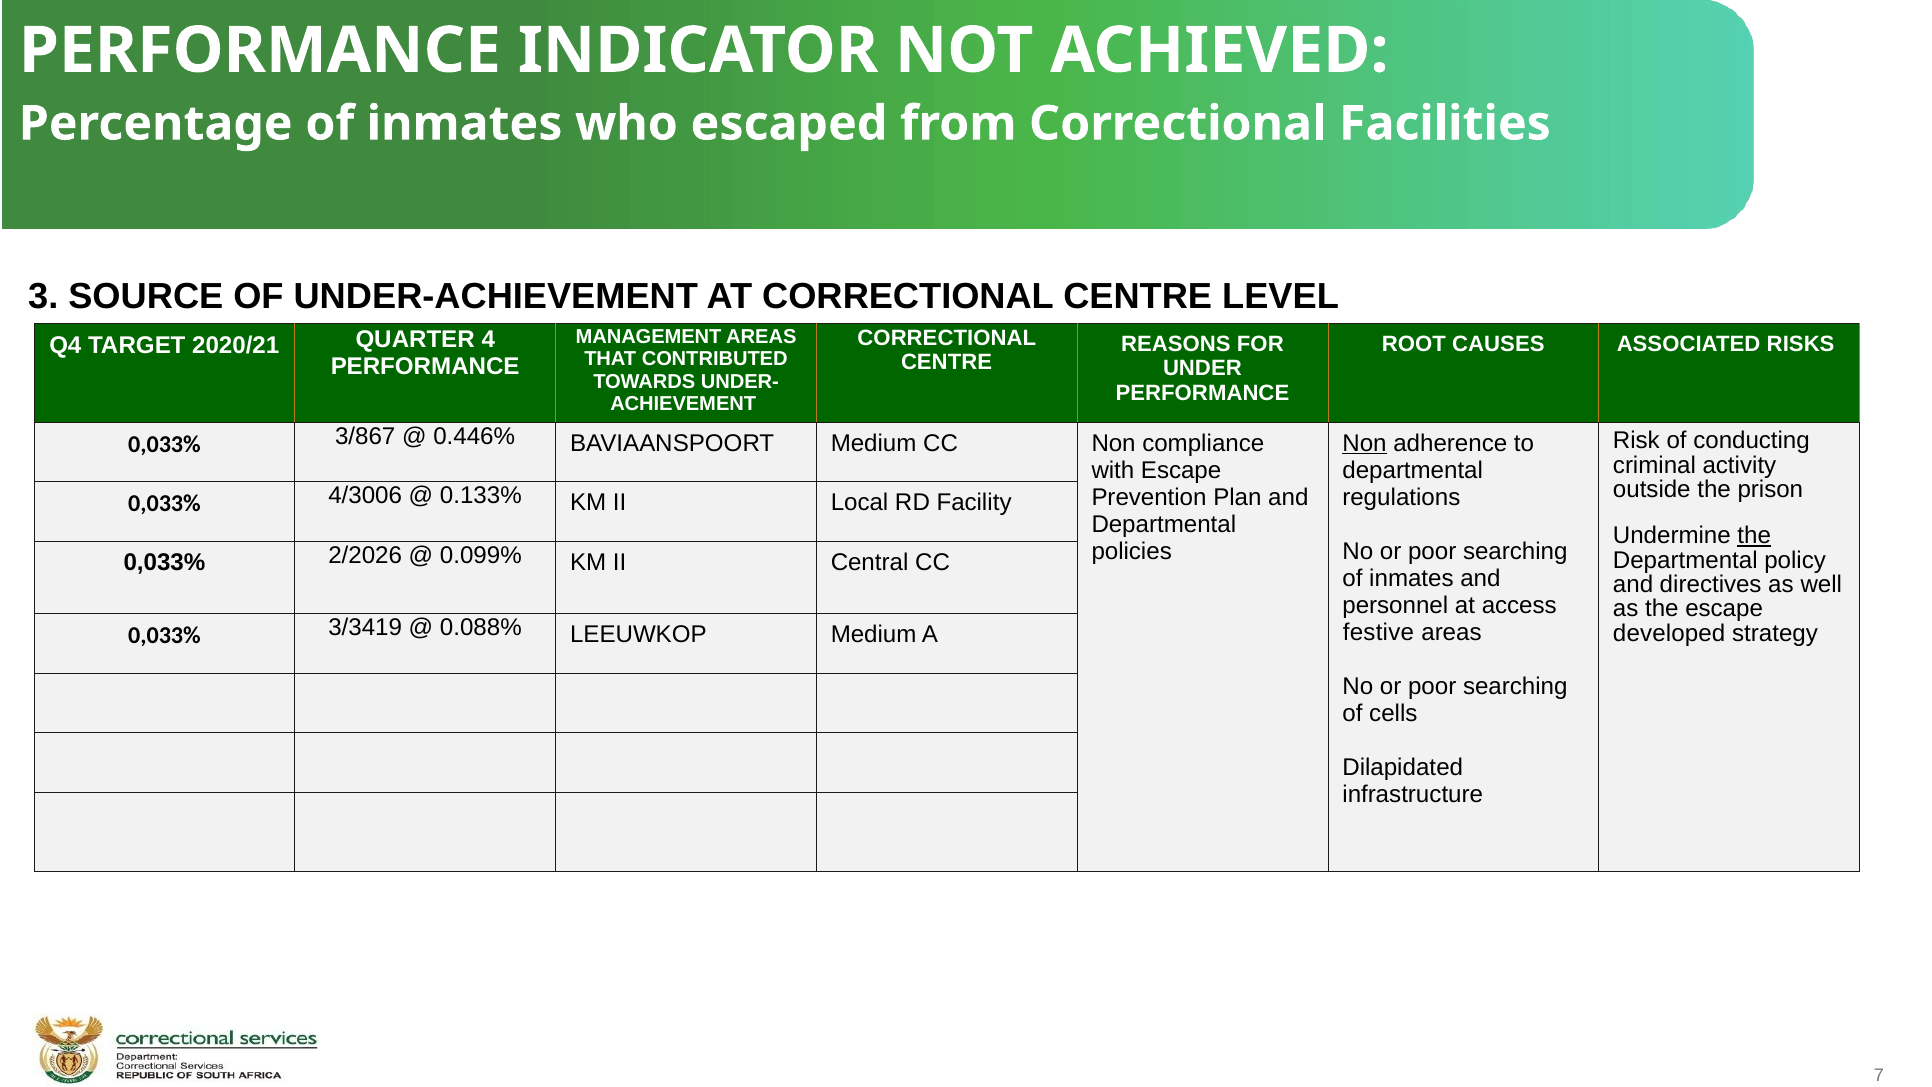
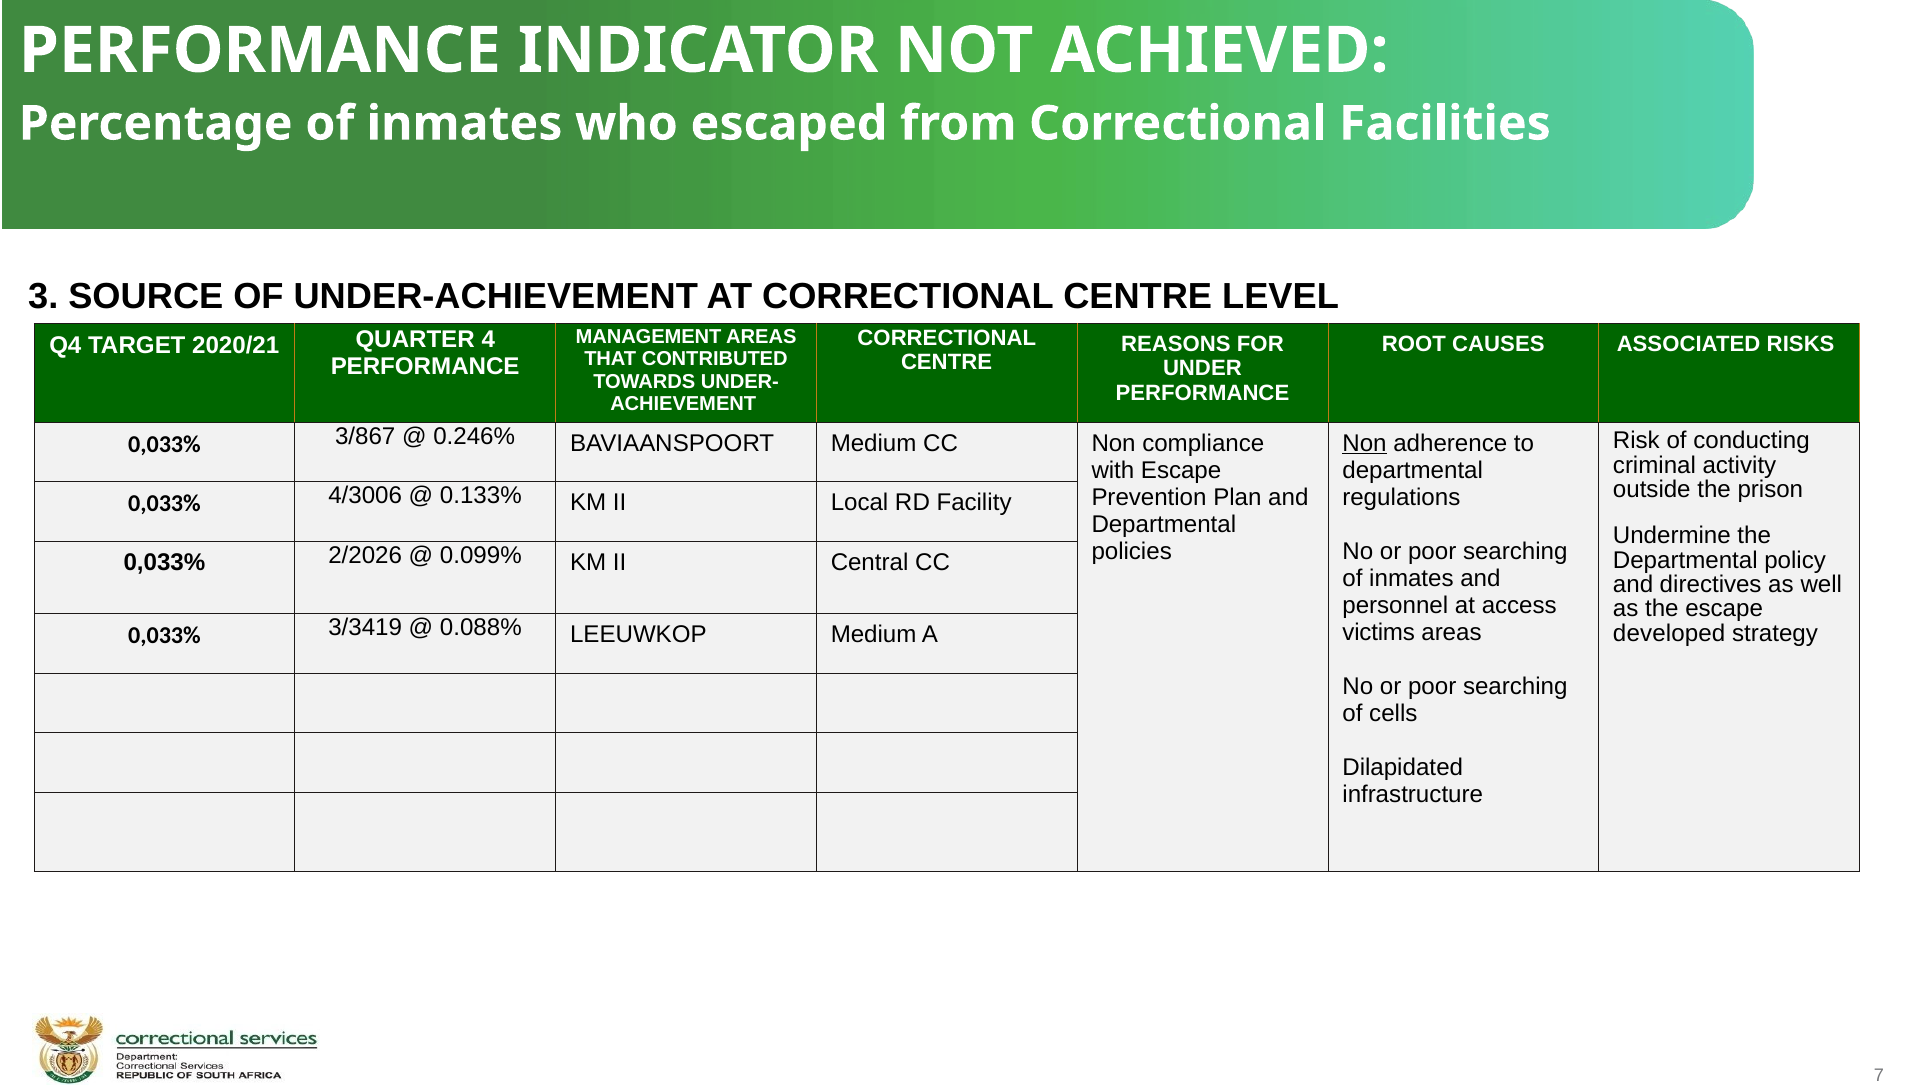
0.446%: 0.446% -> 0.246%
the at (1754, 536) underline: present -> none
festive: festive -> victims
